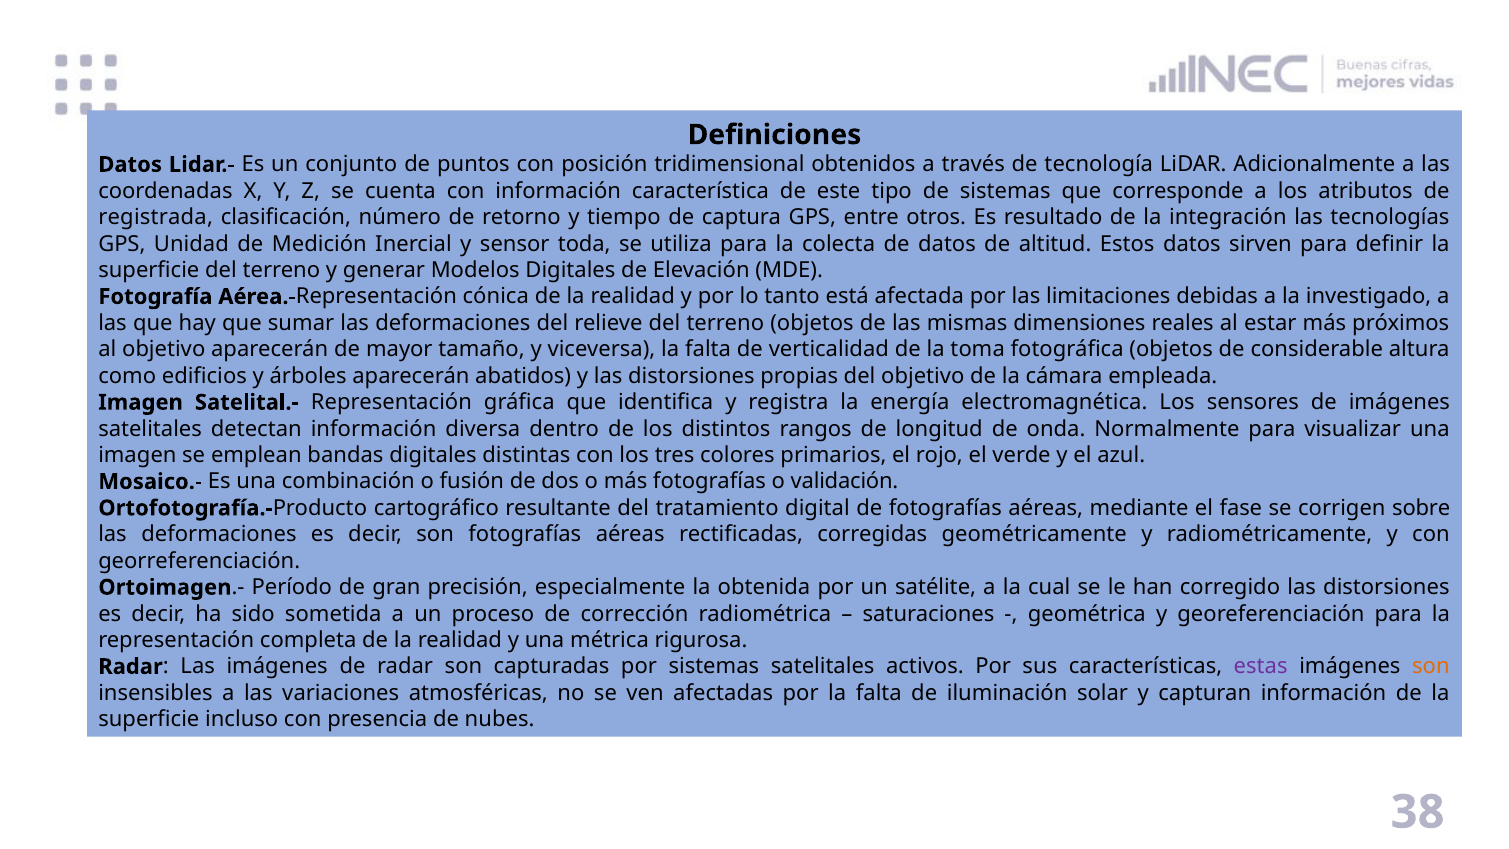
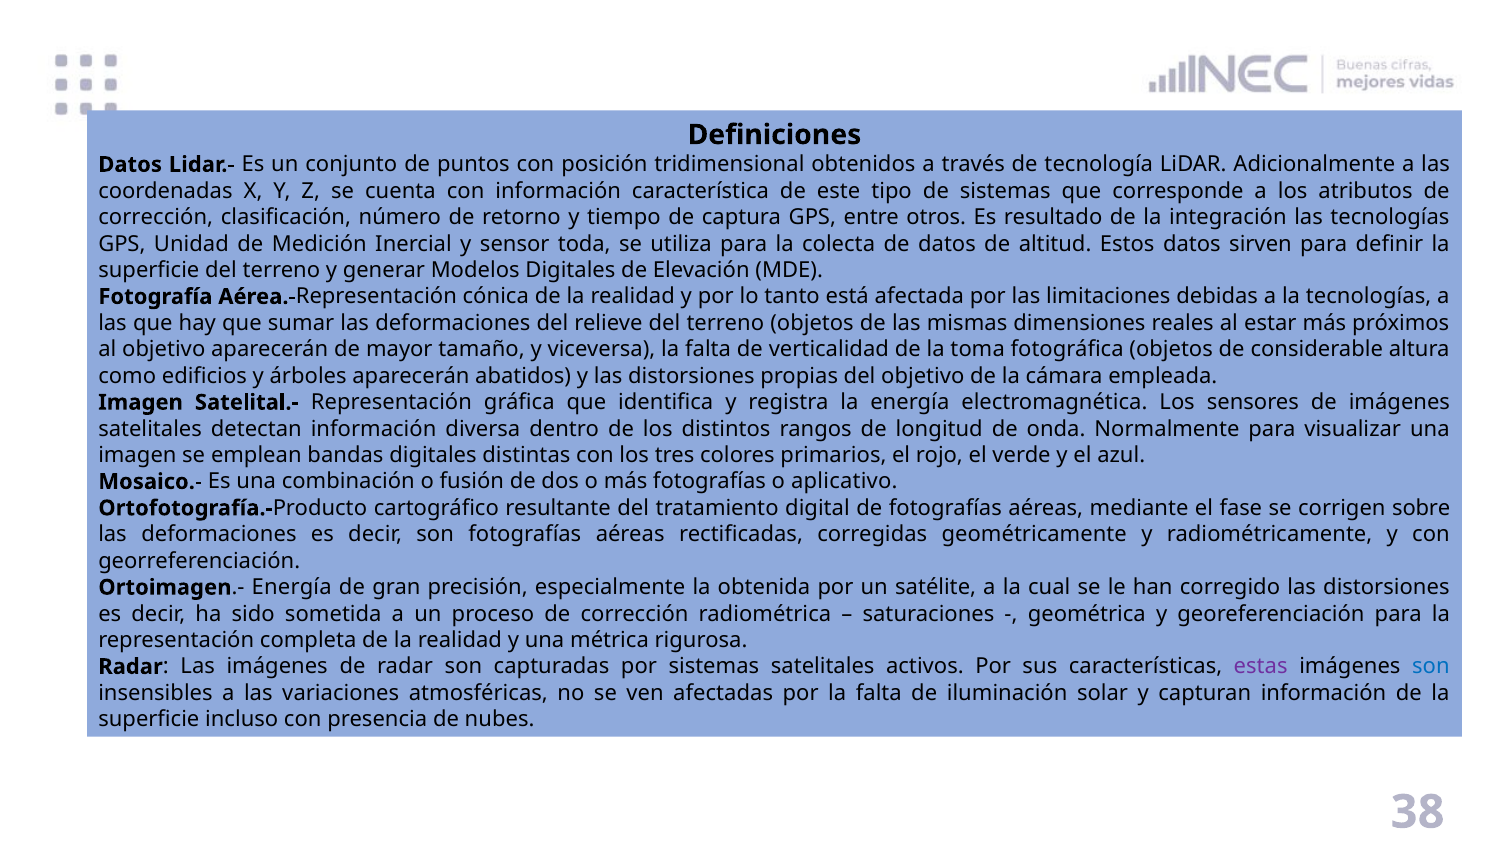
registrada at (156, 217): registrada -> corrección
la investigado: investigado -> tecnologías
validación: validación -> aplicativo
Ortoimagen.- Período: Período -> Energía
son at (1431, 667) colour: orange -> blue
